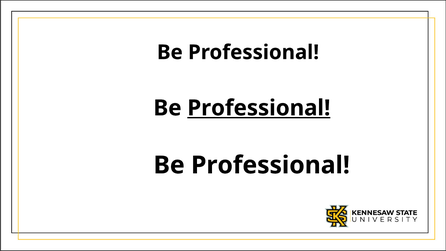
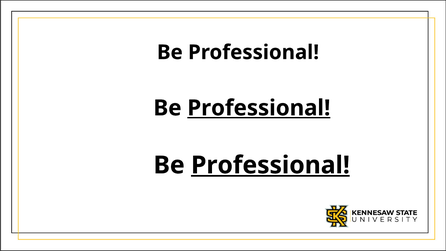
Professional at (270, 165) underline: none -> present
